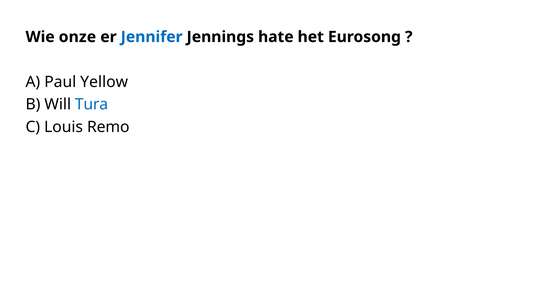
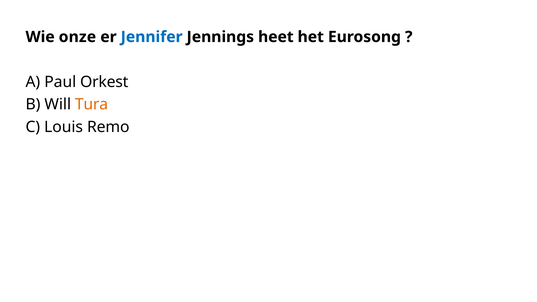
hate: hate -> heet
Yellow: Yellow -> Orkest
Tura colour: blue -> orange
